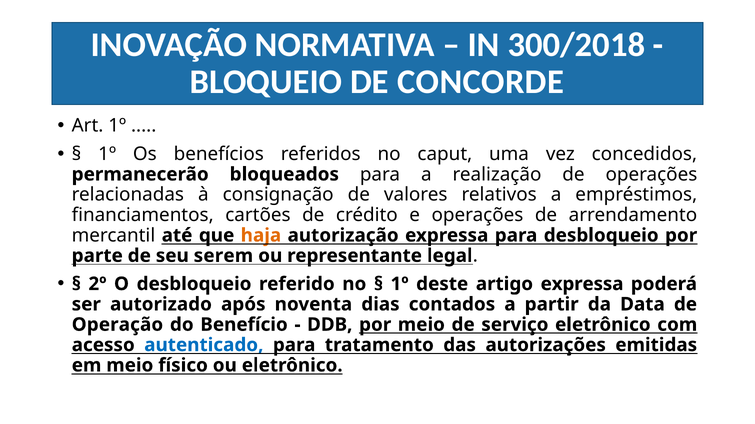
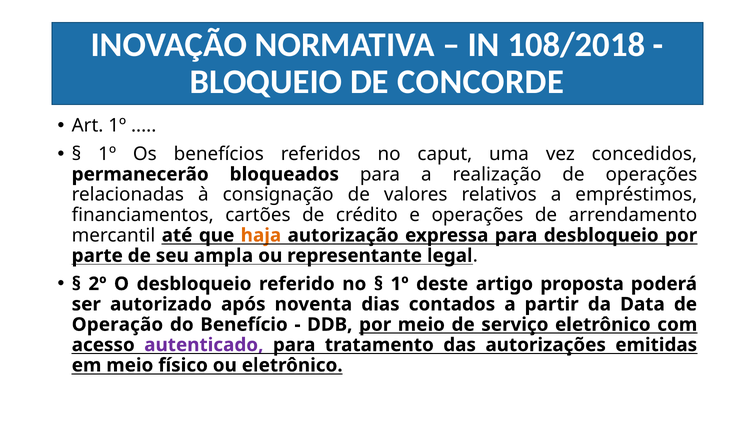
300/2018: 300/2018 -> 108/2018
serem: serem -> ampla
artigo expressa: expressa -> proposta
autenticado colour: blue -> purple
